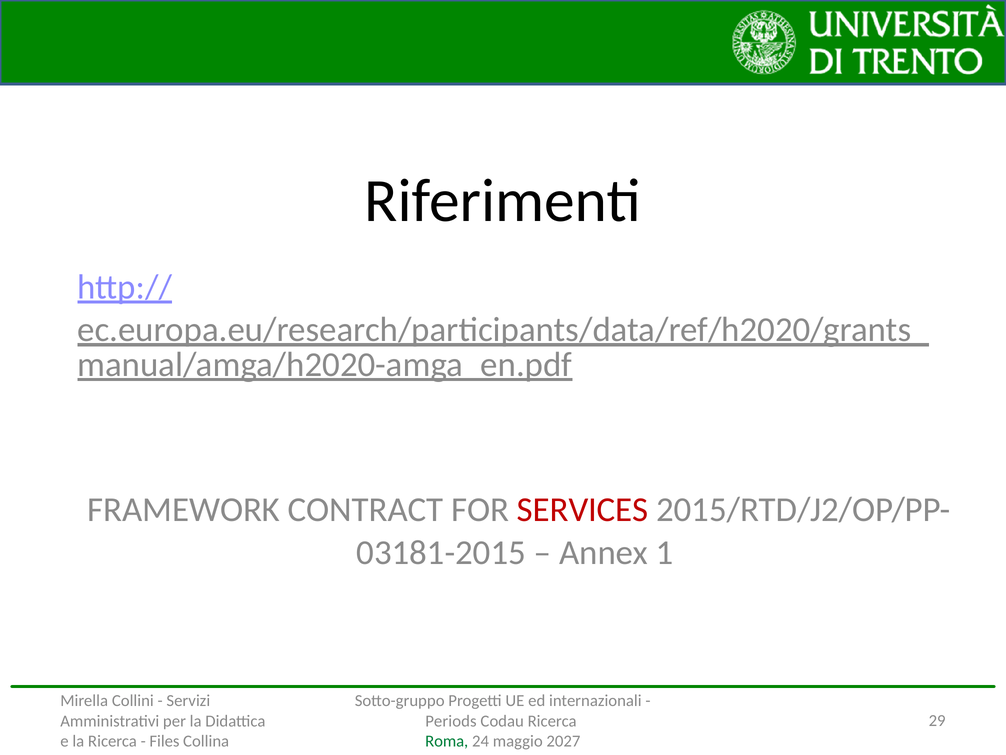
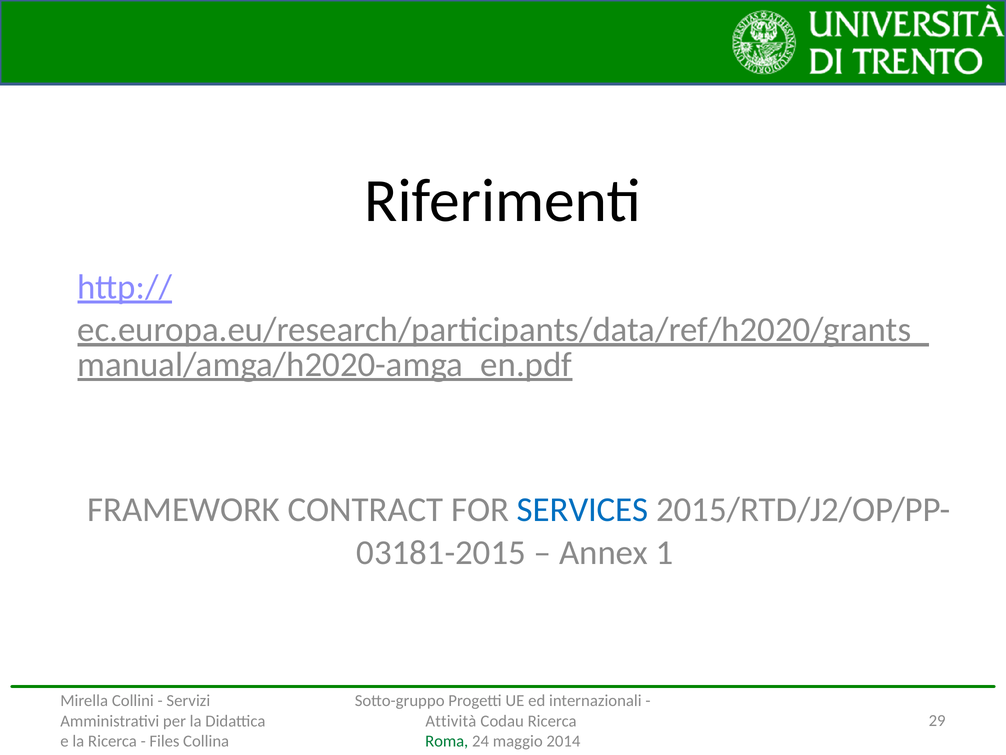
SERVICES colour: red -> blue
Periods: Periods -> Attività
2027: 2027 -> 2014
